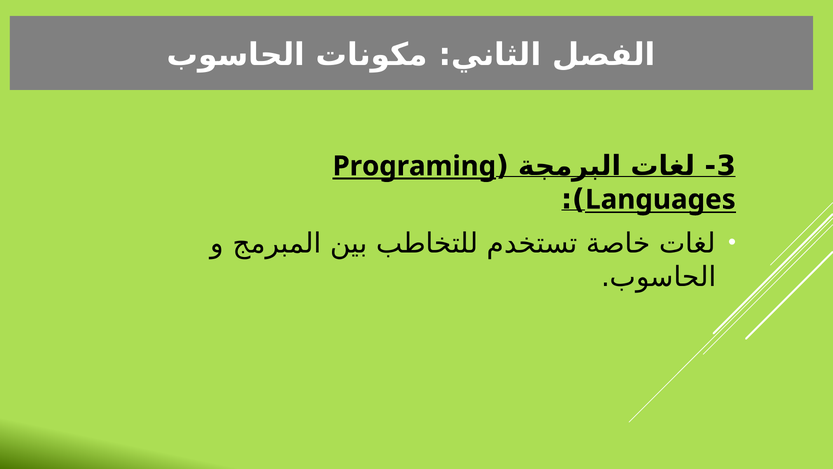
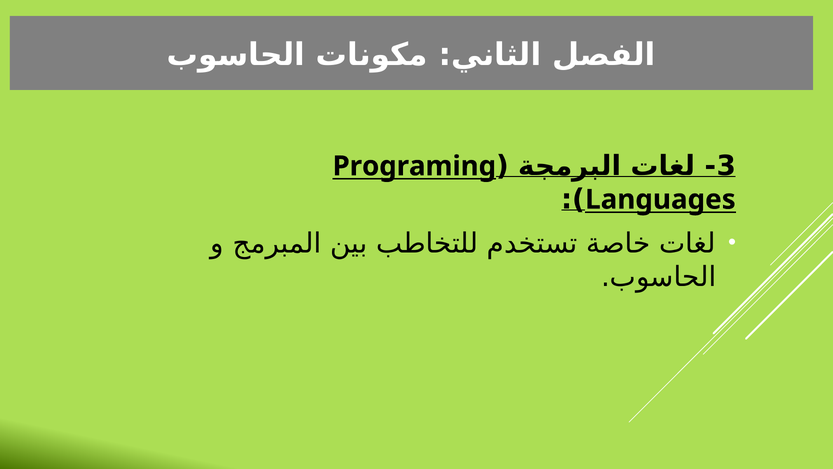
Programing underline: present -> none
